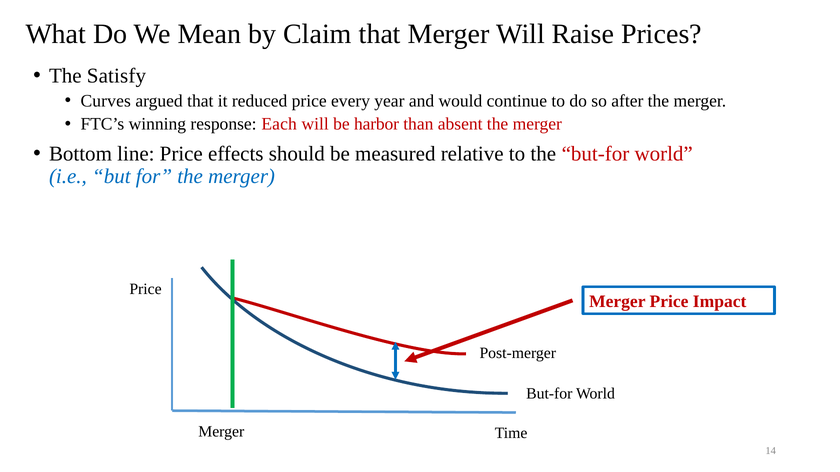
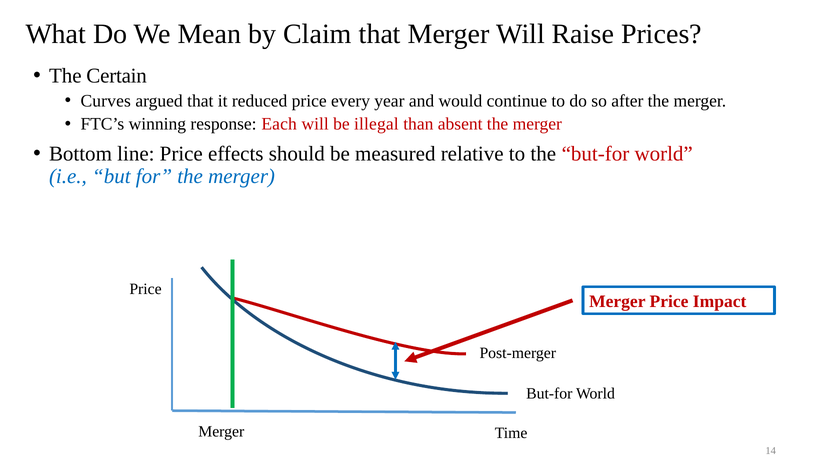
Satisfy: Satisfy -> Certain
harbor: harbor -> illegal
